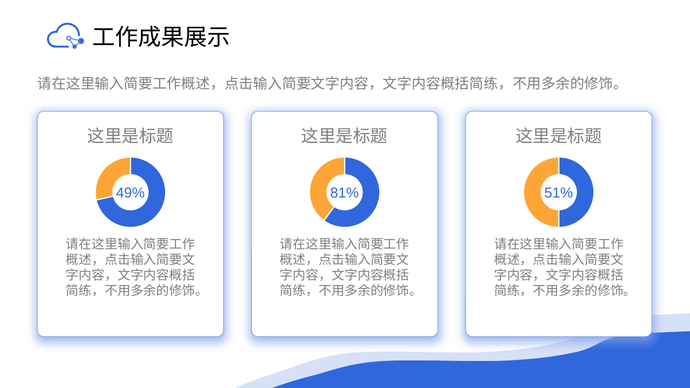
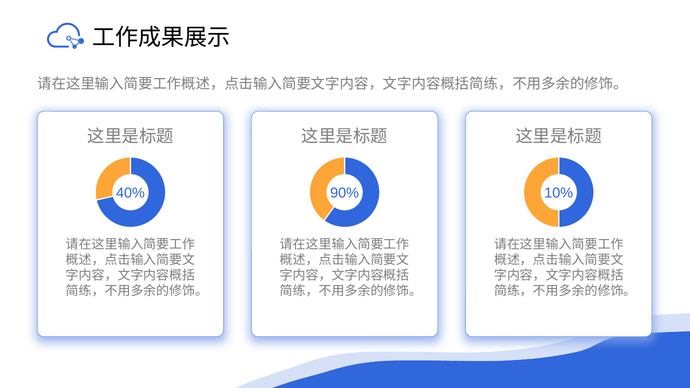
49%: 49% -> 40%
81%: 81% -> 90%
51%: 51% -> 10%
